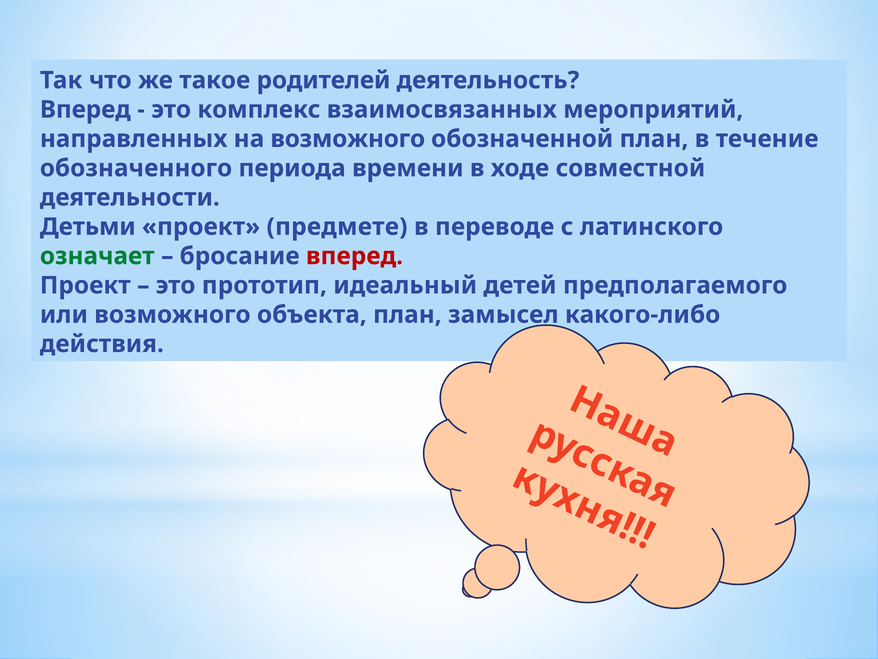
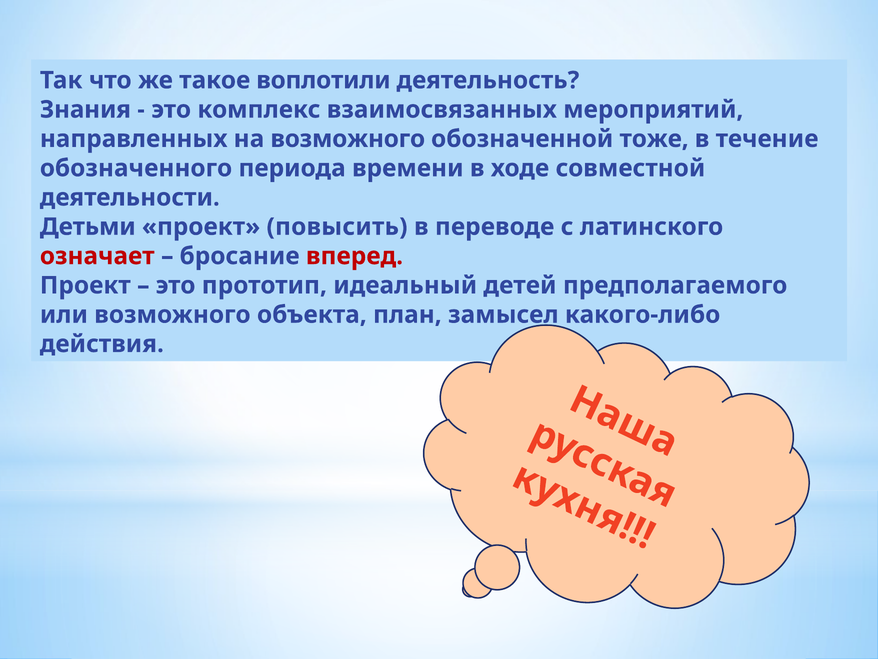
родителей: родителей -> воплотили
Вперед at (85, 110): Вперед -> Знания
обозначенной план: план -> тоже
предмете: предмете -> повысить
означает colour: green -> red
